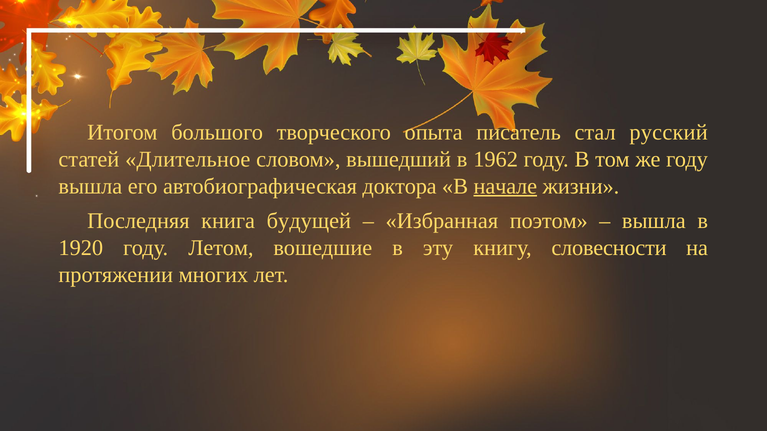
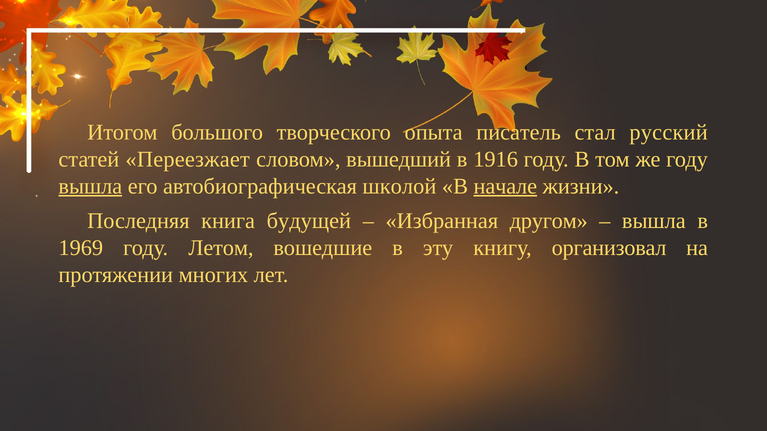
Длительное: Длительное -> Переезжает
1962: 1962 -> 1916
вышла at (90, 186) underline: none -> present
доктора: доктора -> школой
поэтом: поэтом -> другом
1920: 1920 -> 1969
словесности: словесности -> организовал
